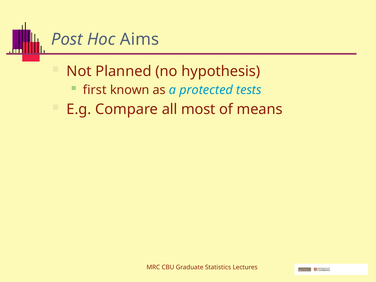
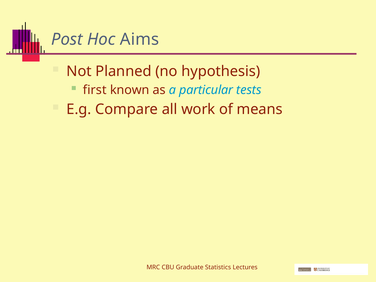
protected: protected -> particular
most: most -> work
